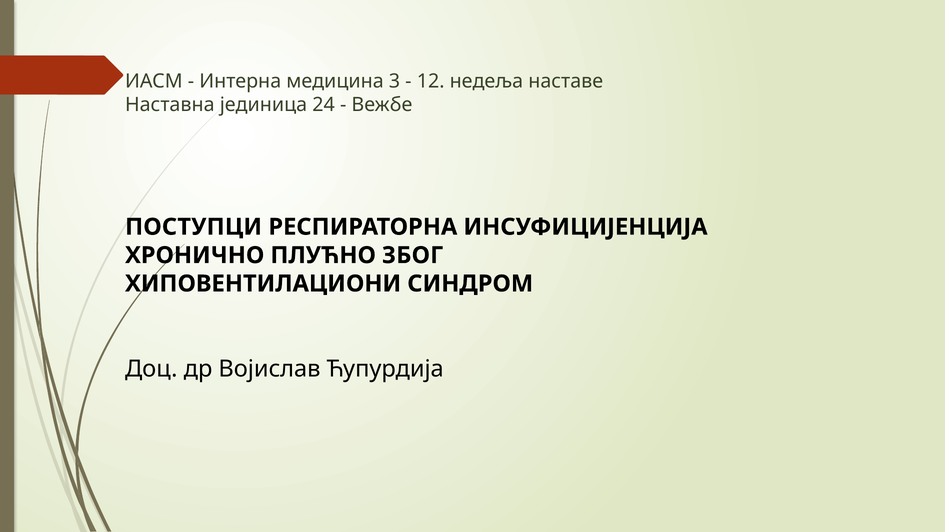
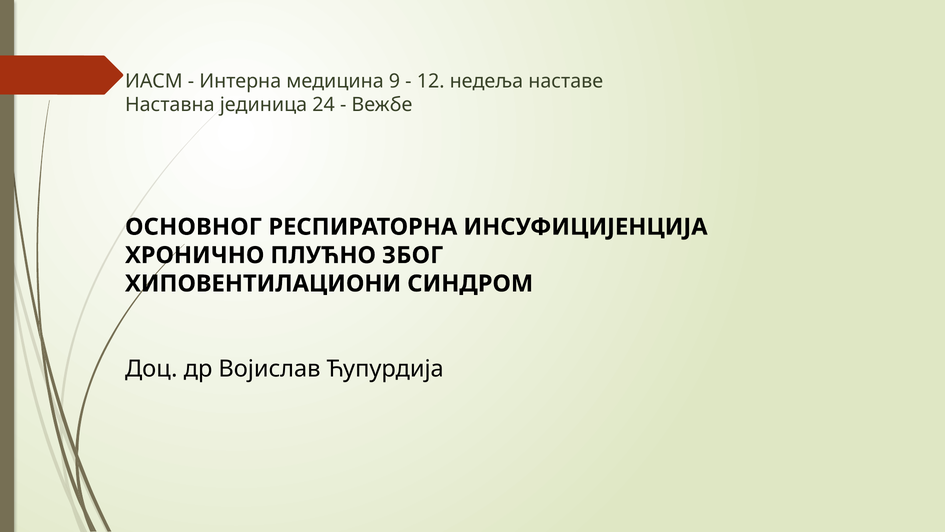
3: 3 -> 9
ПОСТУПЦИ: ПОСТУПЦИ -> ОСНОВНОГ
